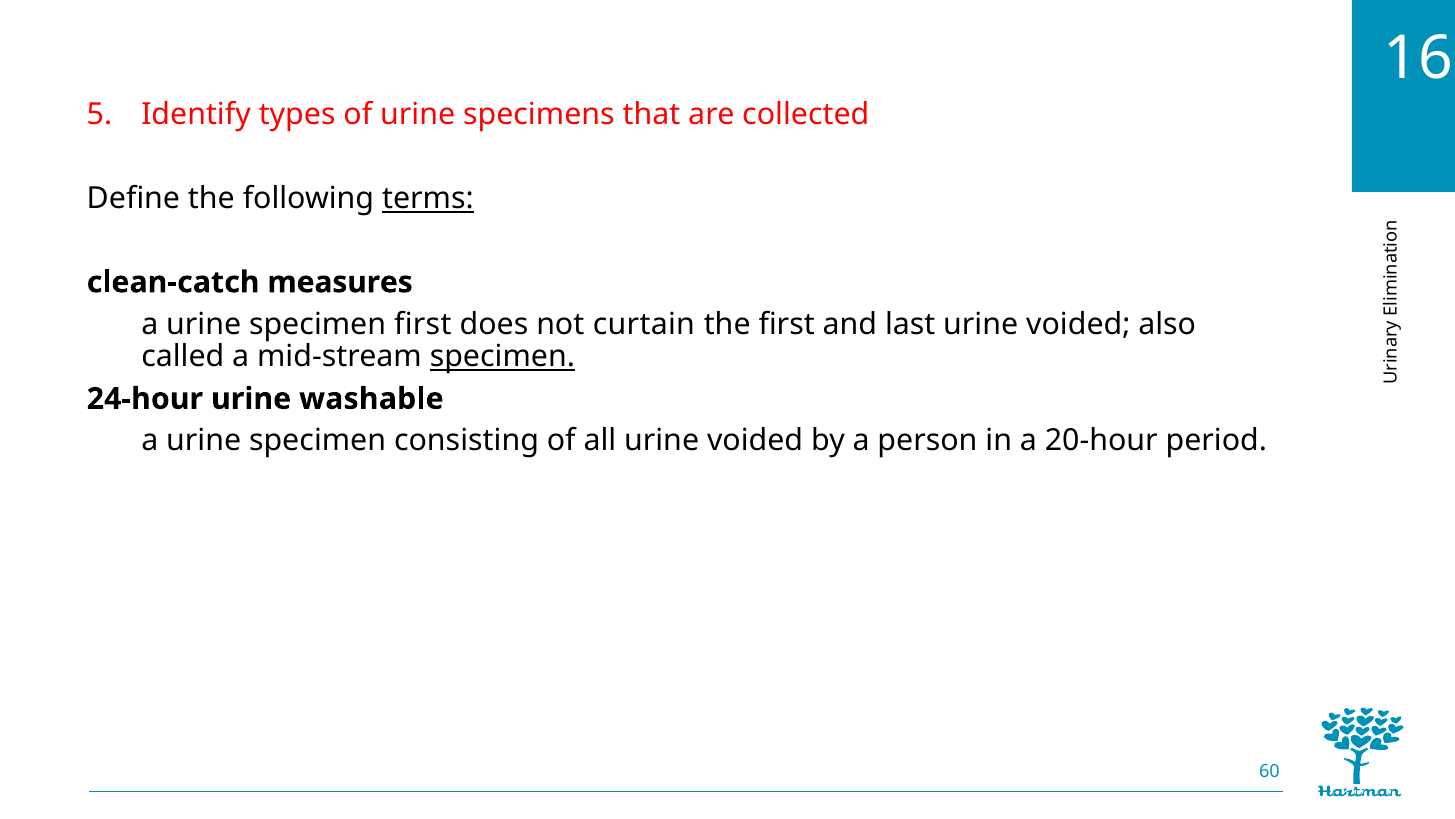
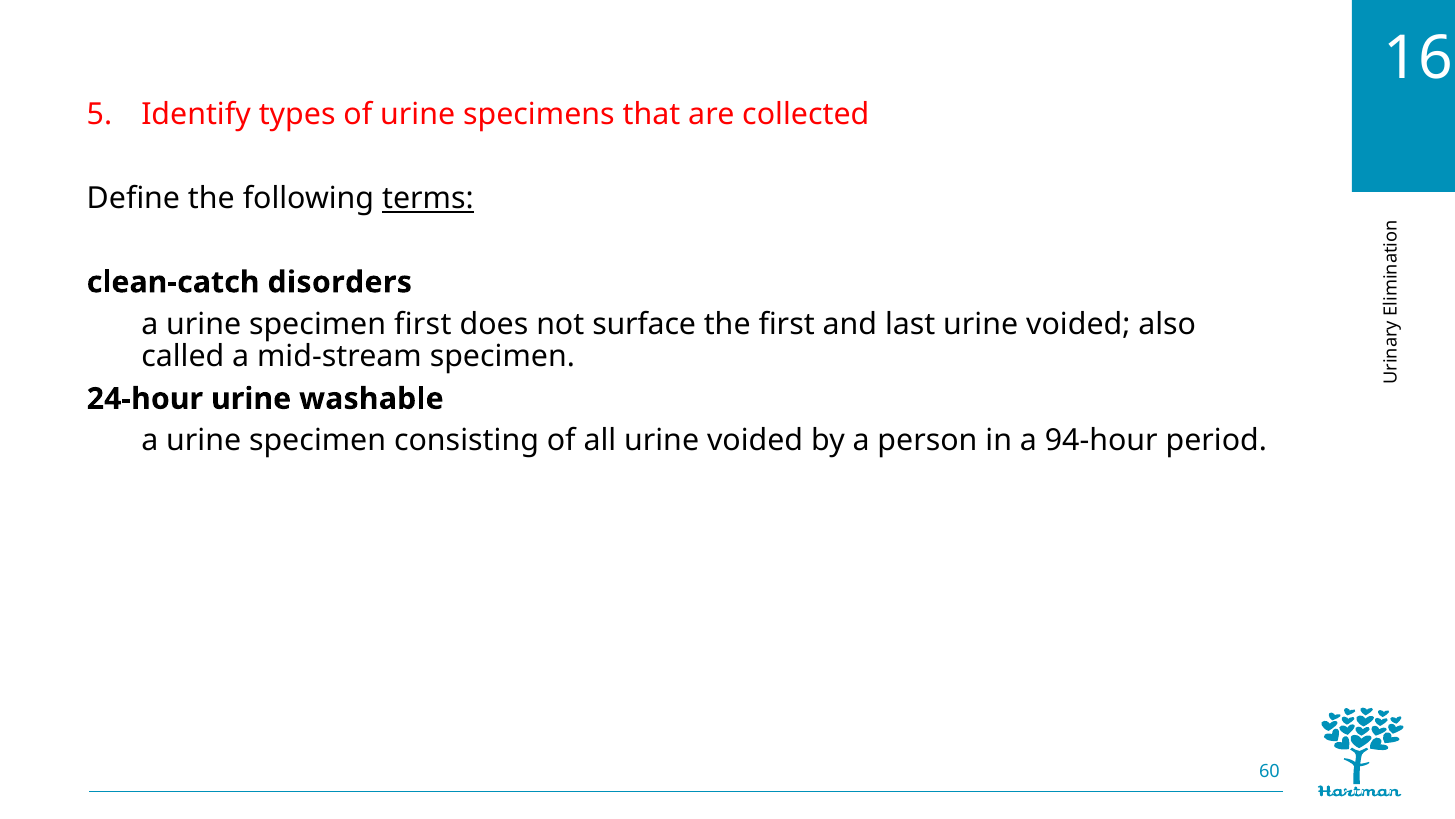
measures: measures -> disorders
curtain: curtain -> surface
specimen at (502, 357) underline: present -> none
20-hour: 20-hour -> 94-hour
